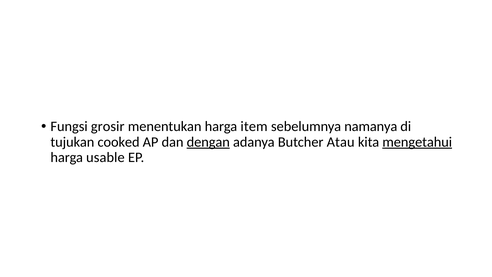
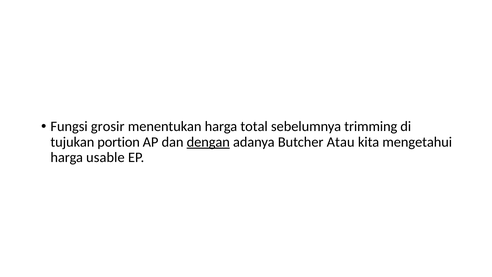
item: item -> total
namanya: namanya -> trimming
cooked: cooked -> portion
mengetahui underline: present -> none
